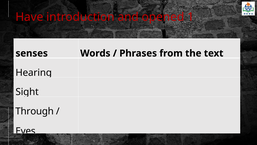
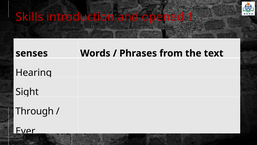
Have: Have -> Skills
Eyes: Eyes -> Ever
